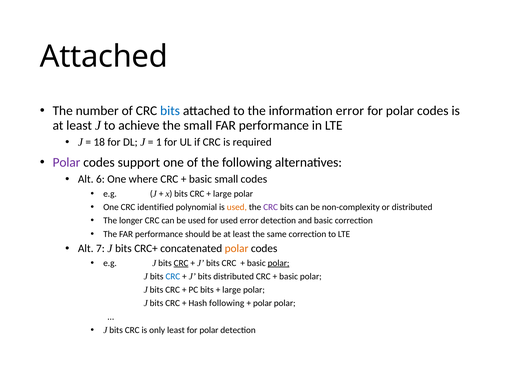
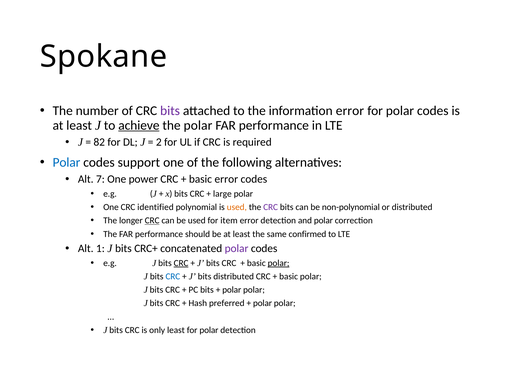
Attached at (104, 57): Attached -> Spokane
bits at (170, 111) colour: blue -> purple
achieve underline: none -> present
the small: small -> polar
18: 18 -> 82
1: 1 -> 2
Polar at (66, 163) colour: purple -> blue
6: 6 -> 7
where: where -> power
basic small: small -> error
non-complexity: non-complexity -> non-polynomial
CRC at (152, 221) underline: none -> present
for used: used -> item
and basic: basic -> polar
same correction: correction -> confirmed
7: 7 -> 1
polar at (237, 249) colour: orange -> purple
large at (232, 290): large -> polar
Hash following: following -> preferred
